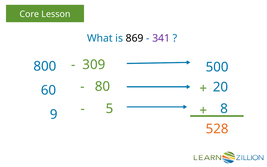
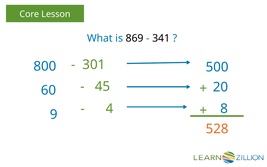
341 colour: purple -> black
309: 309 -> 301
80: 80 -> 45
5: 5 -> 4
